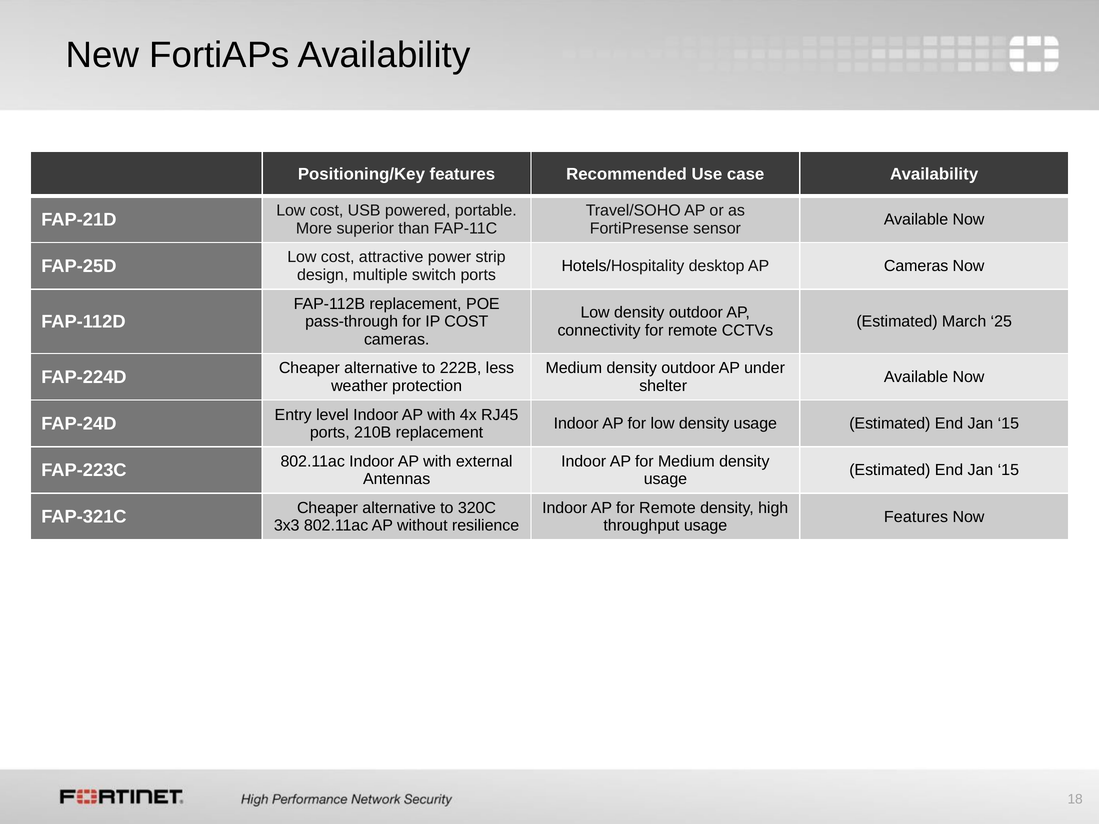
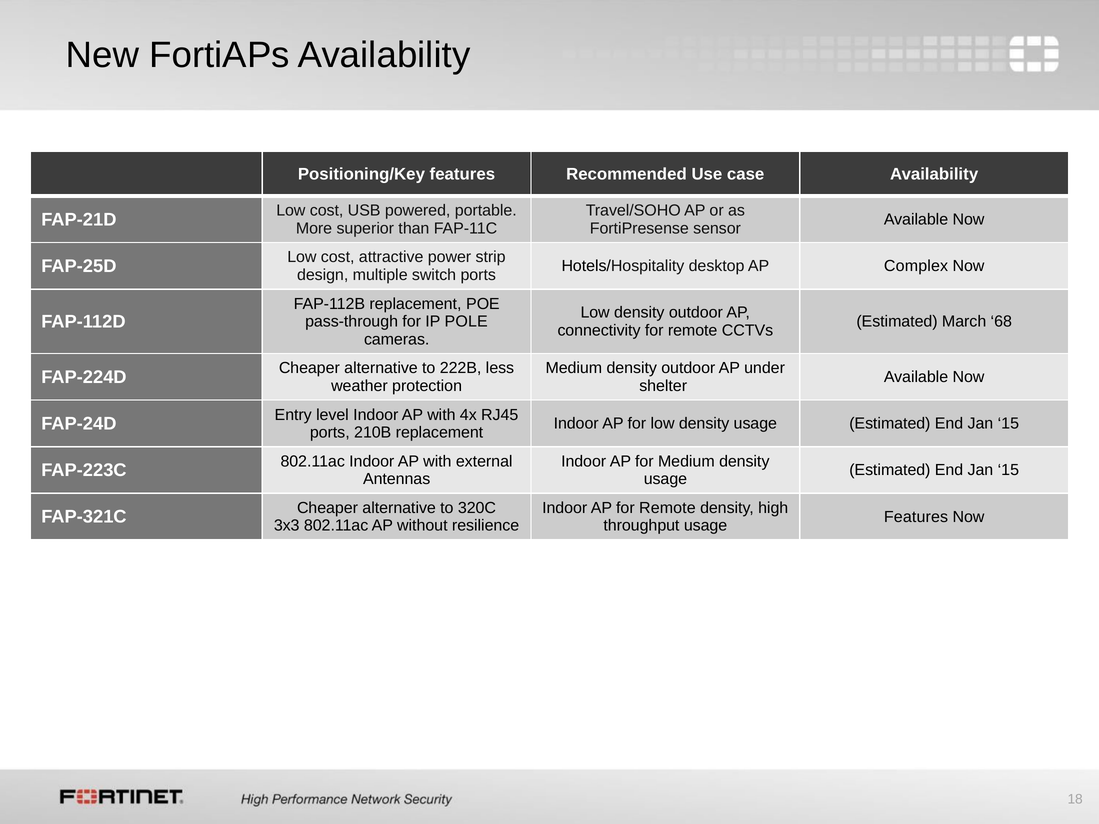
AP Cameras: Cameras -> Complex
IP COST: COST -> POLE
25: 25 -> 68
